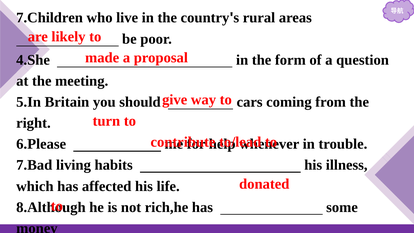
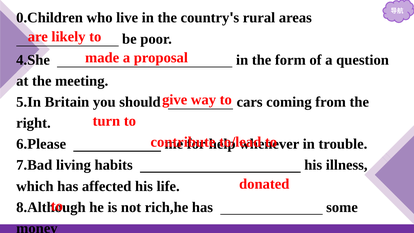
7.Children: 7.Children -> 0.Children
